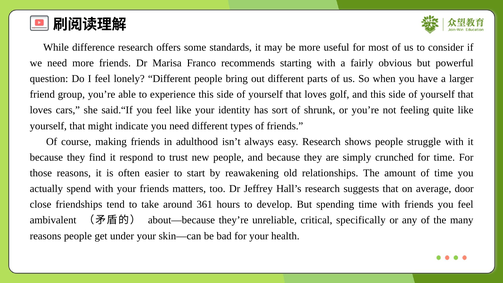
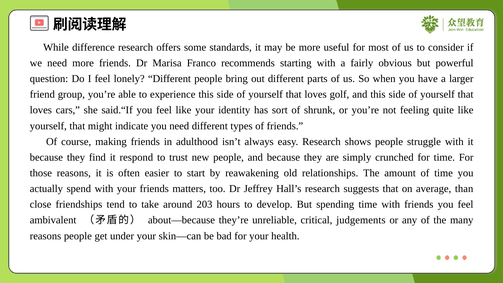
door: door -> than
361: 361 -> 203
specifically: specifically -> judgements
